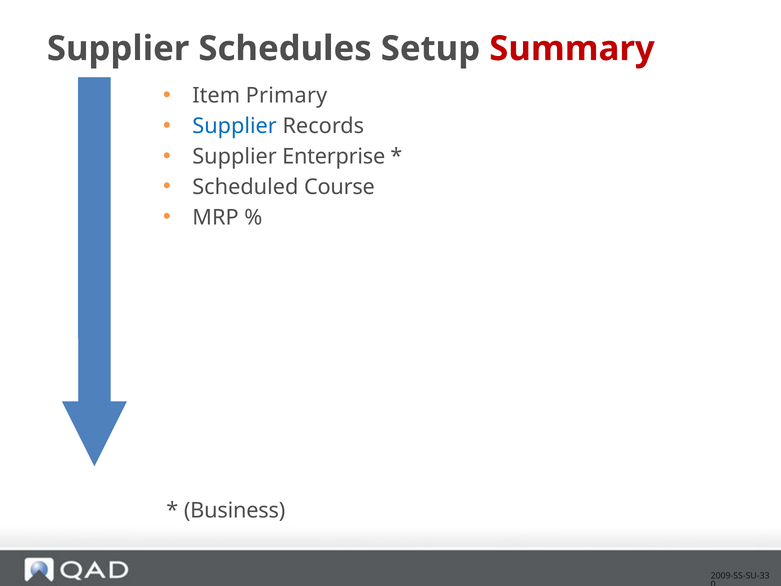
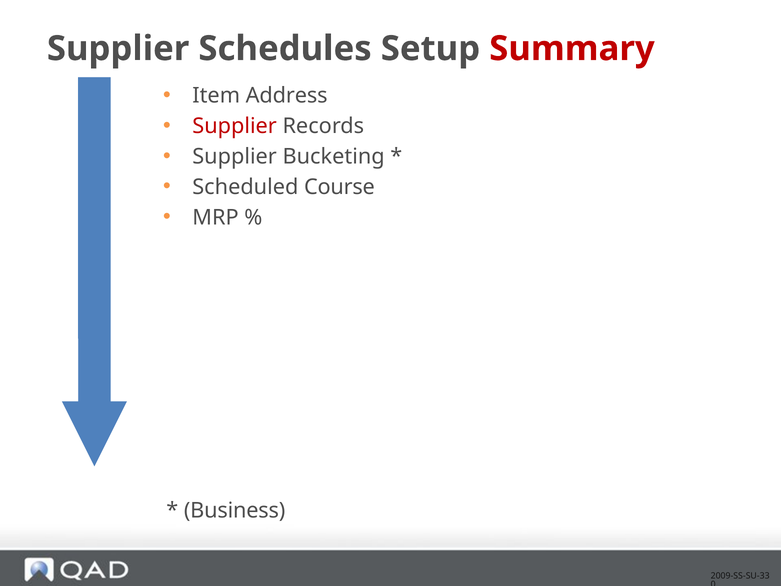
Primary: Primary -> Address
Supplier at (235, 126) colour: blue -> red
Enterprise: Enterprise -> Bucketing
